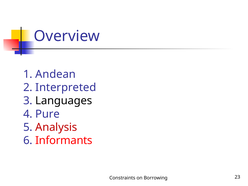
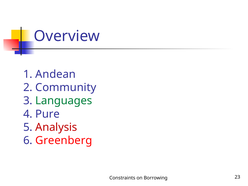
Interpreted: Interpreted -> Community
Languages colour: black -> green
Informants: Informants -> Greenberg
